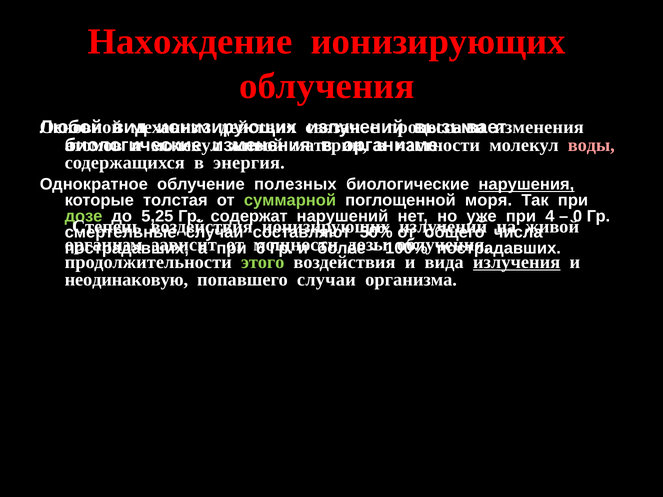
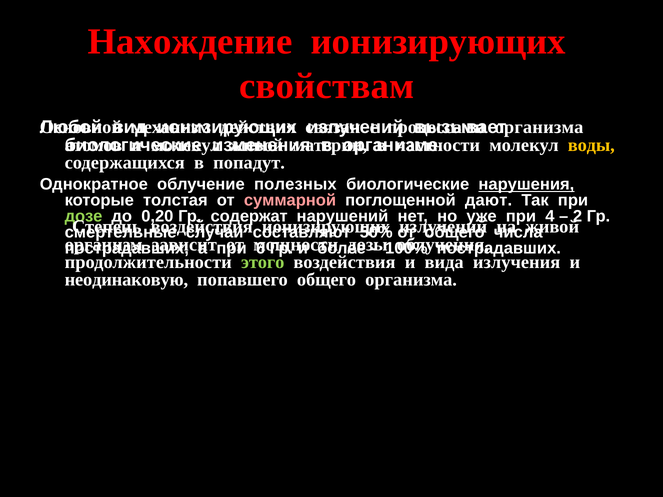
облучения at (327, 86): облучения -> свойствам
изменения at (539, 127): изменения -> организма
воды colour: pink -> yellow
энергия: энергия -> попадут
суммарной colour: light green -> pink
моря: моря -> дают
5,25: 5,25 -> 0,20
0: 0 -> 2
излучения underline: present -> none
попавшего случаи: случаи -> общего
